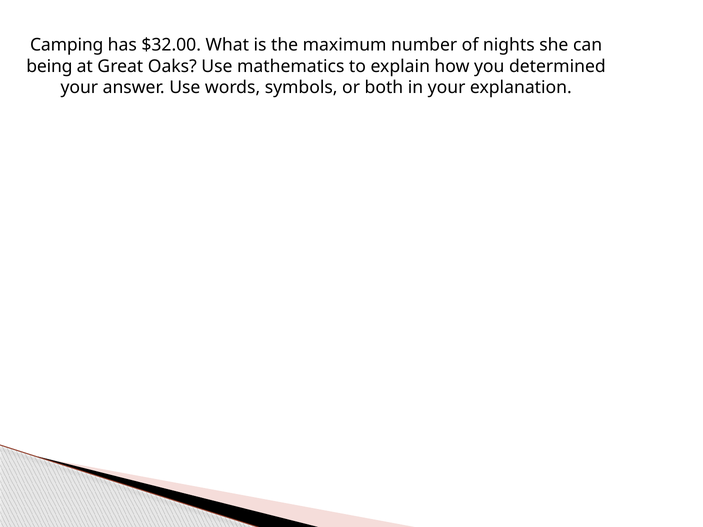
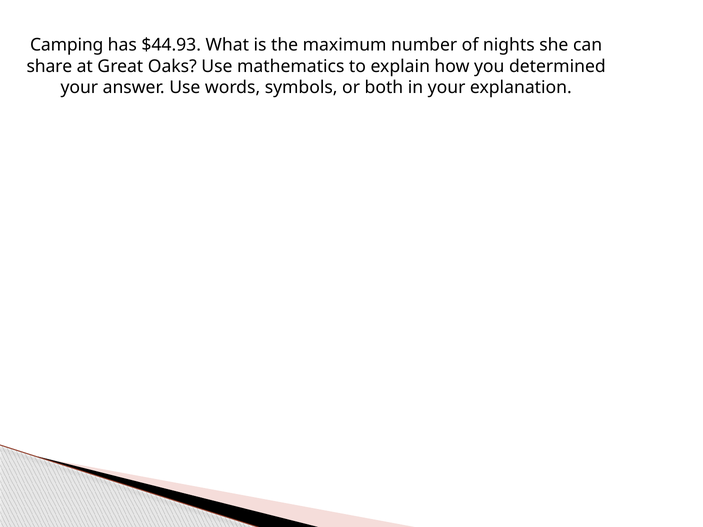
$32.00: $32.00 -> $44.93
being: being -> share
